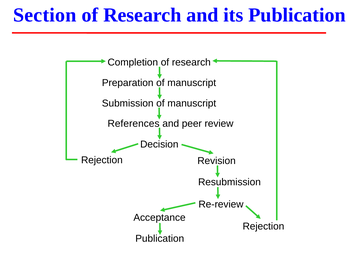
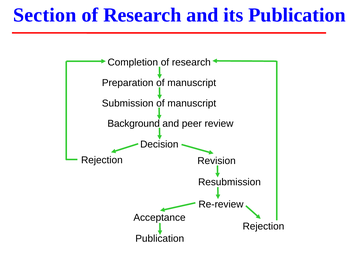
References: References -> Background
